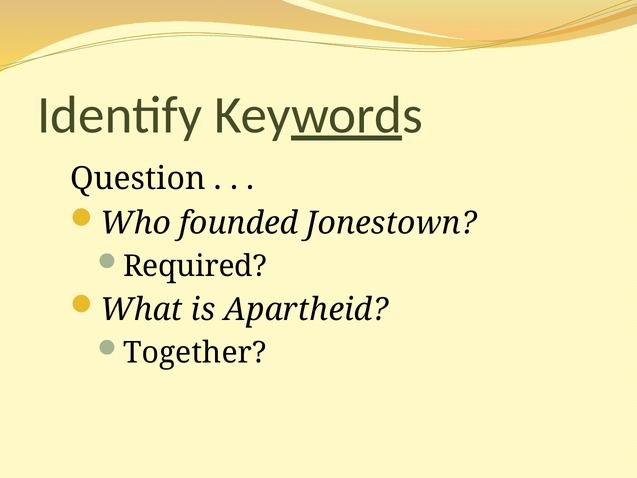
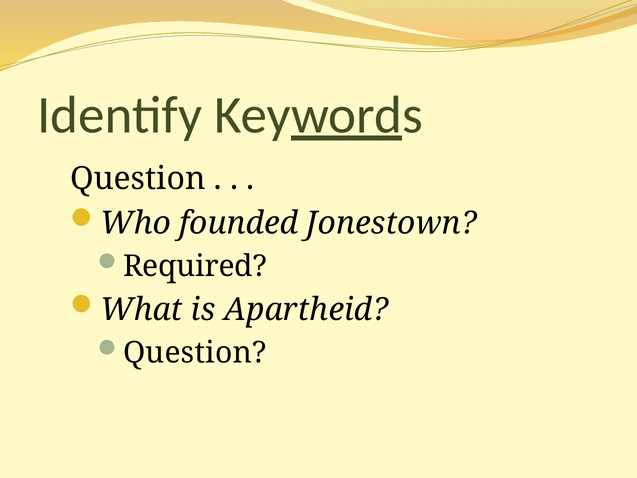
Together at (195, 353): Together -> Question
